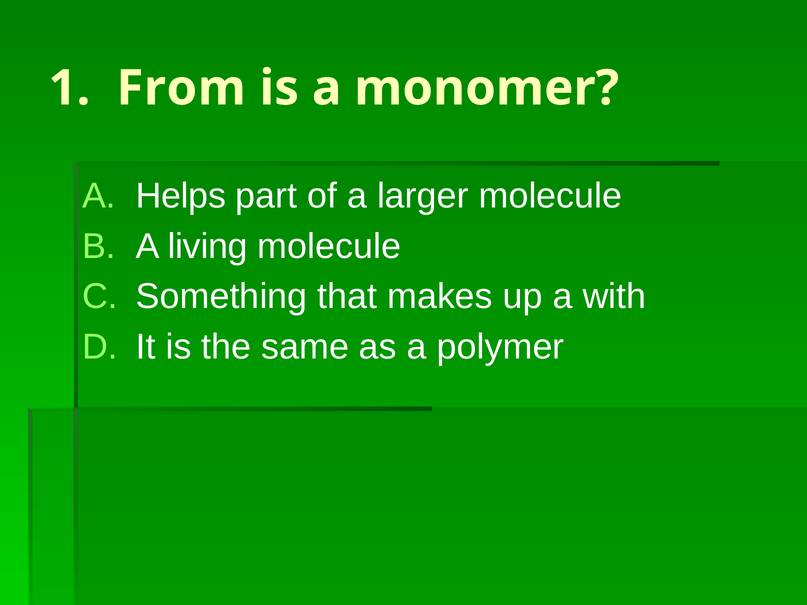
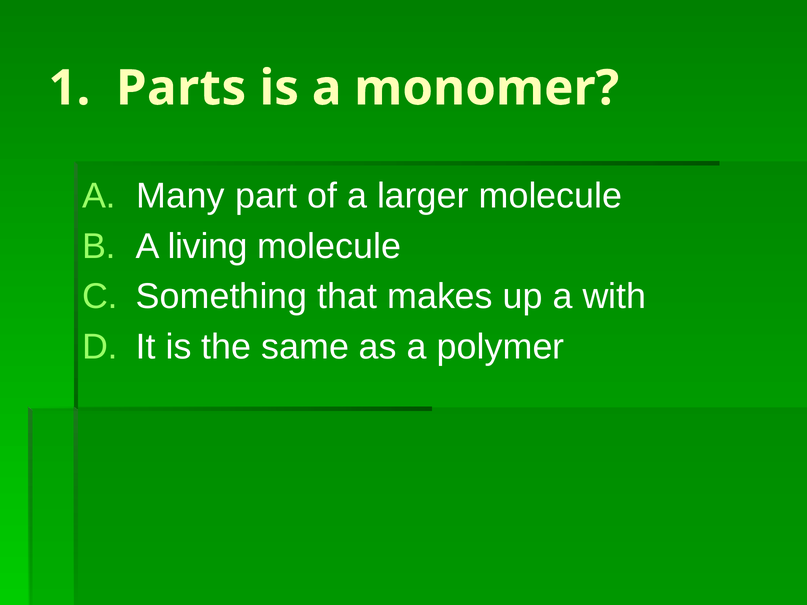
From: From -> Parts
Helps: Helps -> Many
